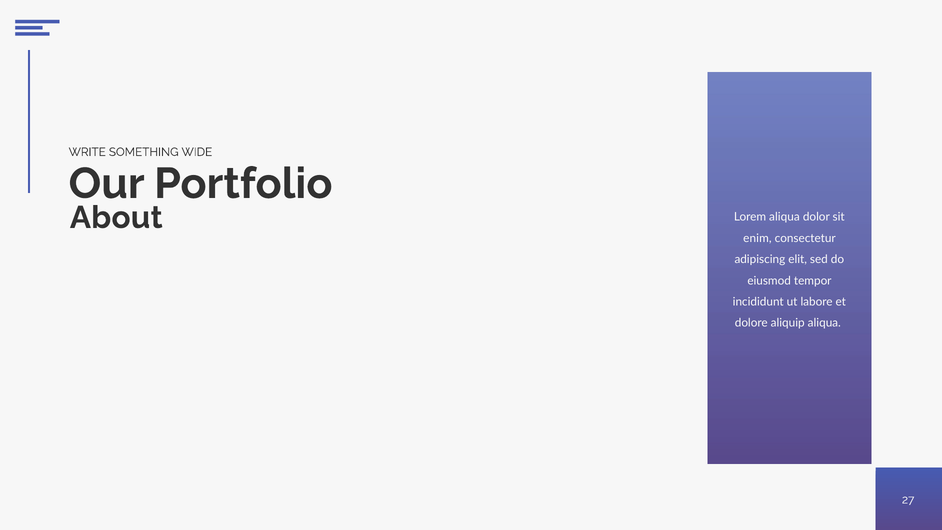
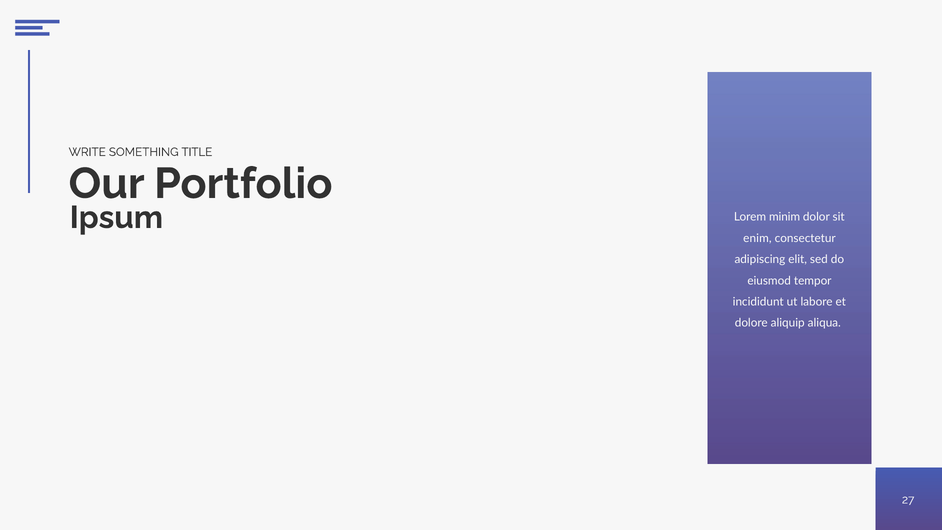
WIDE: WIDE -> TITLE
About: About -> Ipsum
Lorem aliqua: aliqua -> minim
